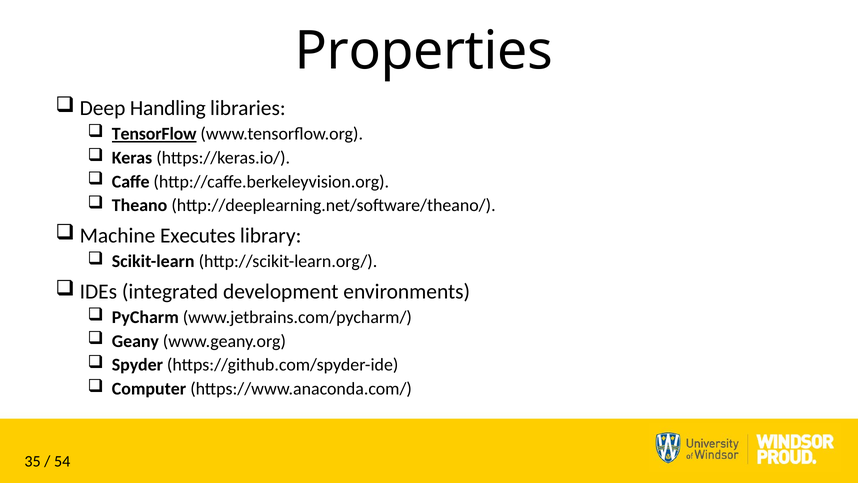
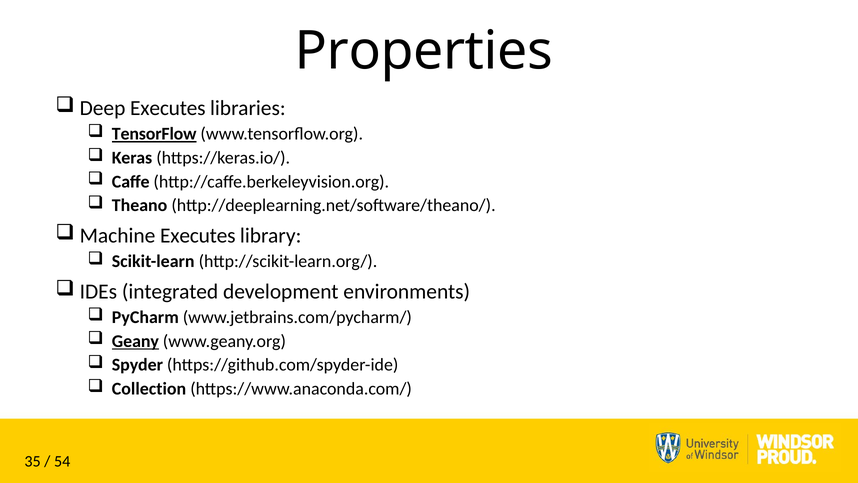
Deep Handling: Handling -> Executes
Geany underline: none -> present
Computer: Computer -> Collection
